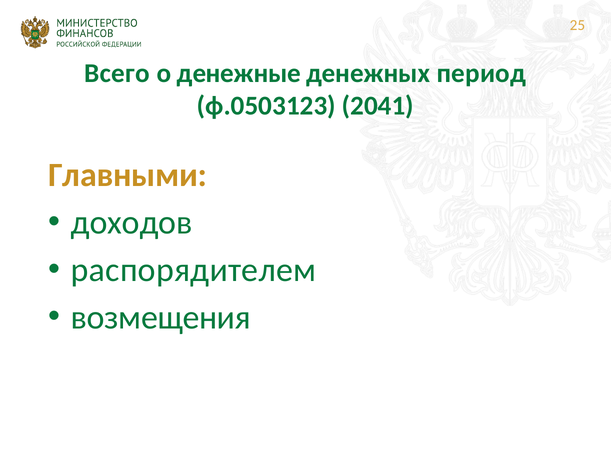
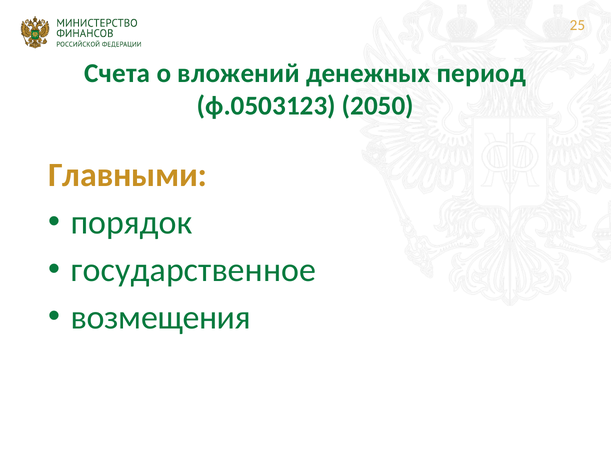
Всего: Всего -> Счета
денежные: денежные -> вложений
2041: 2041 -> 2050
доходов: доходов -> порядок
распорядителем: распорядителем -> государственное
